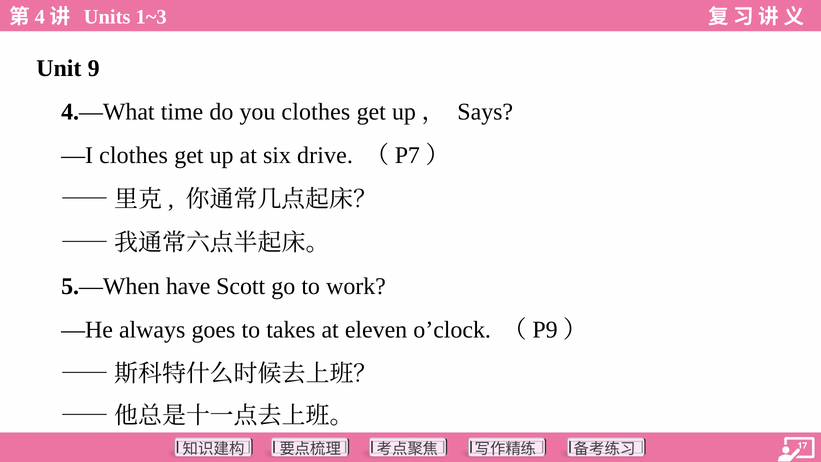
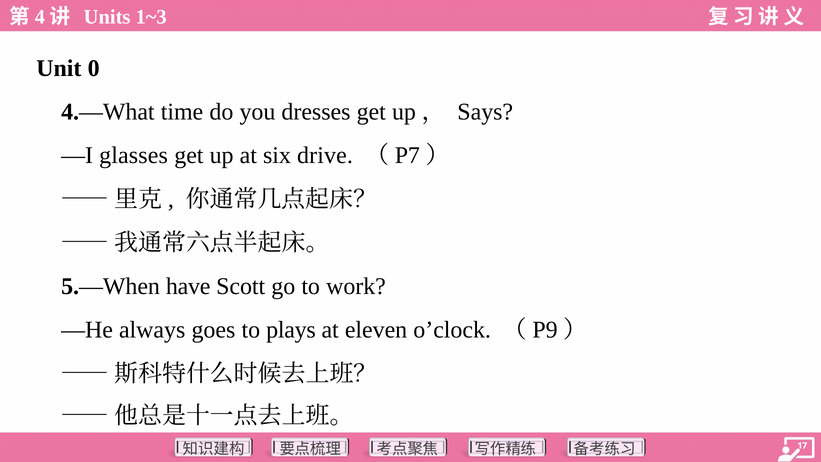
9: 9 -> 0
you clothes: clothes -> dresses
—I clothes: clothes -> glasses
takes: takes -> plays
